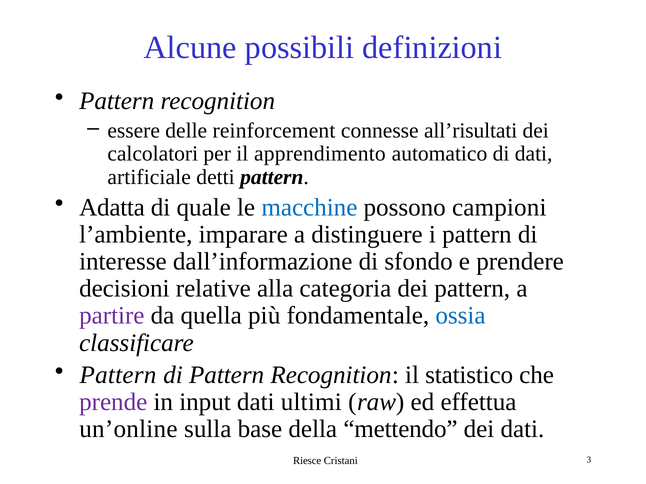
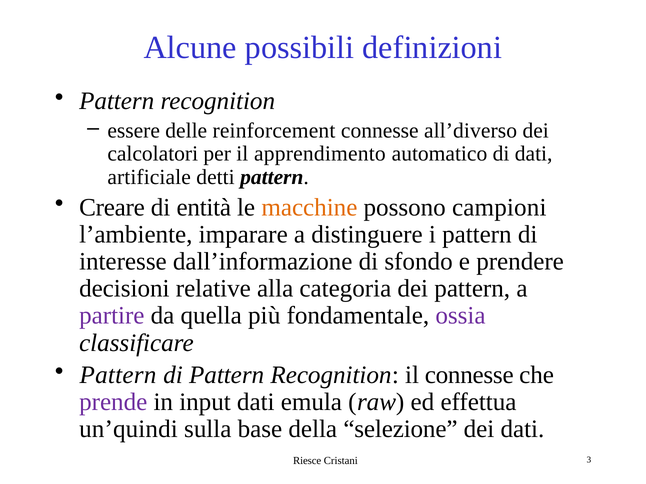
all’risultati: all’risultati -> all’diverso
Adatta: Adatta -> Creare
quale: quale -> entità
macchine colour: blue -> orange
ossia colour: blue -> purple
il statistico: statistico -> connesse
ultimi: ultimi -> emula
un’online: un’online -> un’quindi
mettendo: mettendo -> selezione
